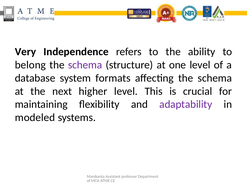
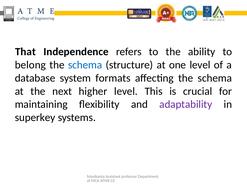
Very: Very -> That
schema at (85, 65) colour: purple -> blue
modeled: modeled -> superkey
